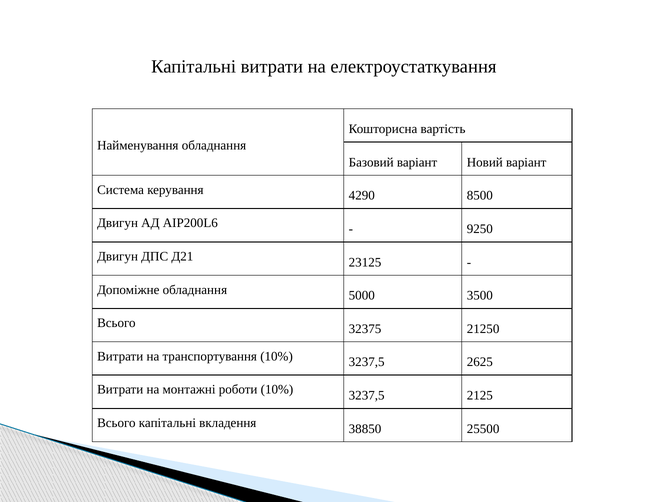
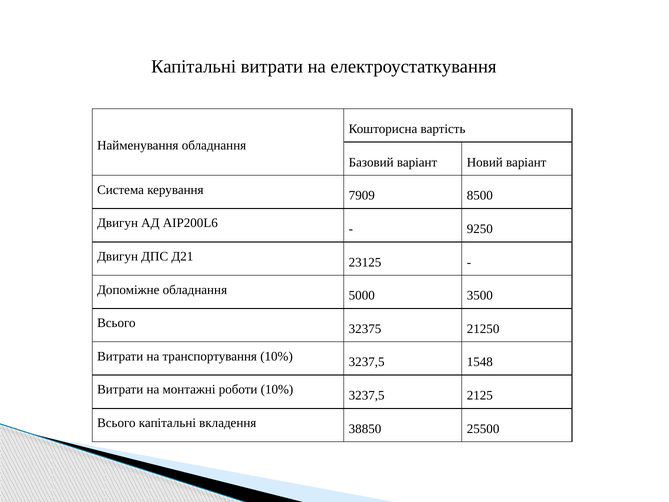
4290: 4290 -> 7909
2625: 2625 -> 1548
